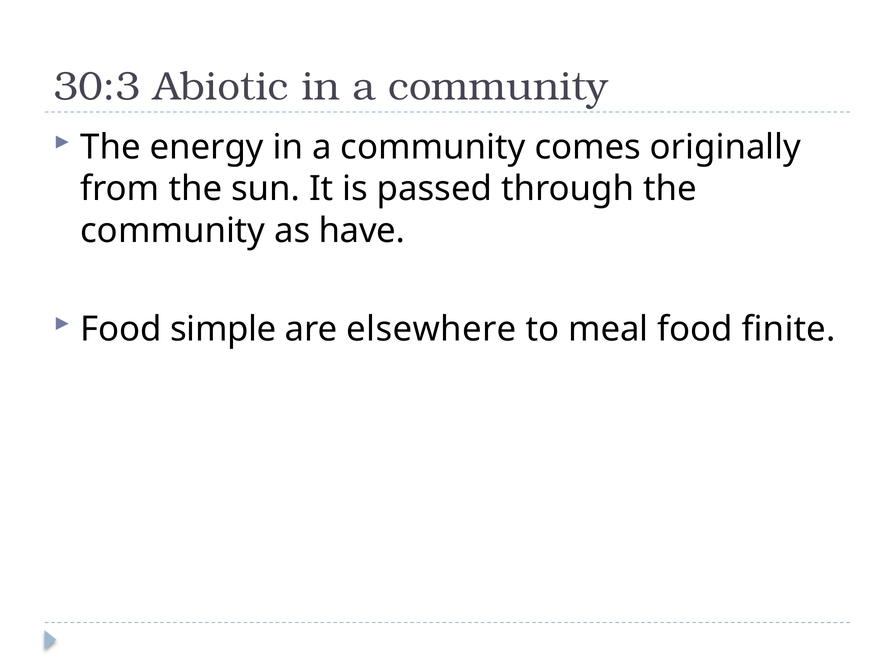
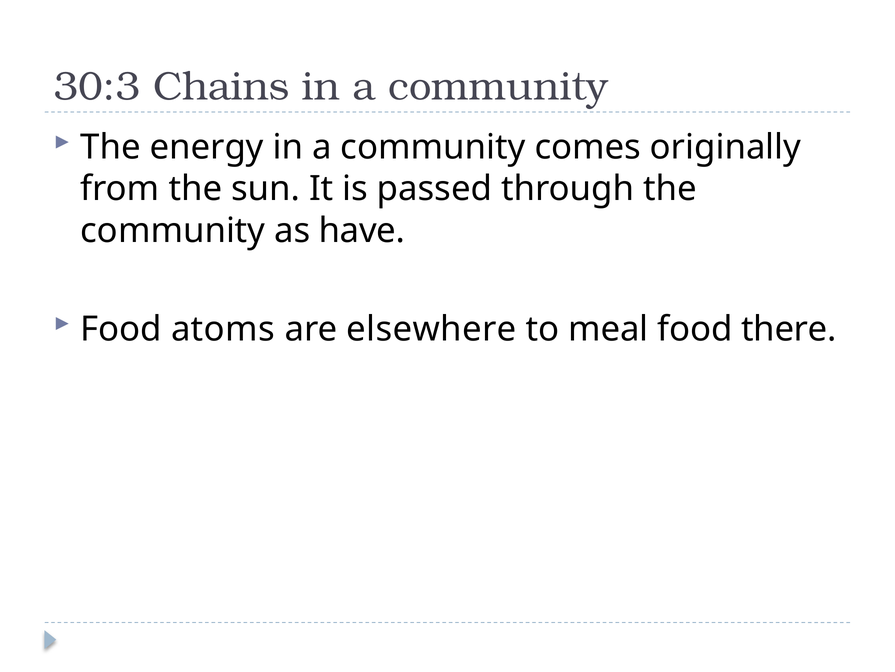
Abiotic: Abiotic -> Chains
simple: simple -> atoms
finite: finite -> there
